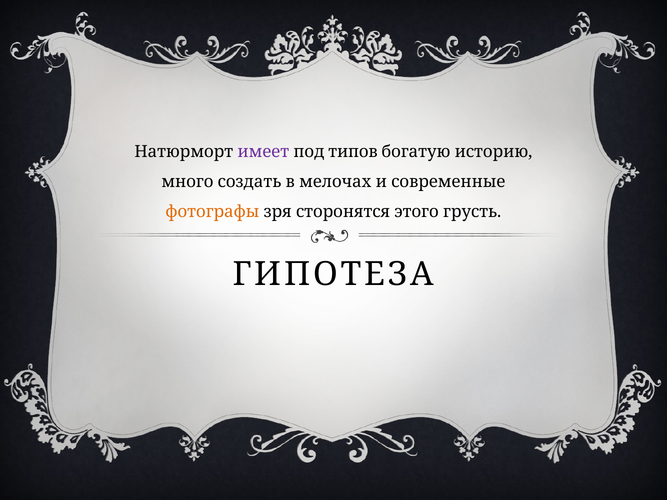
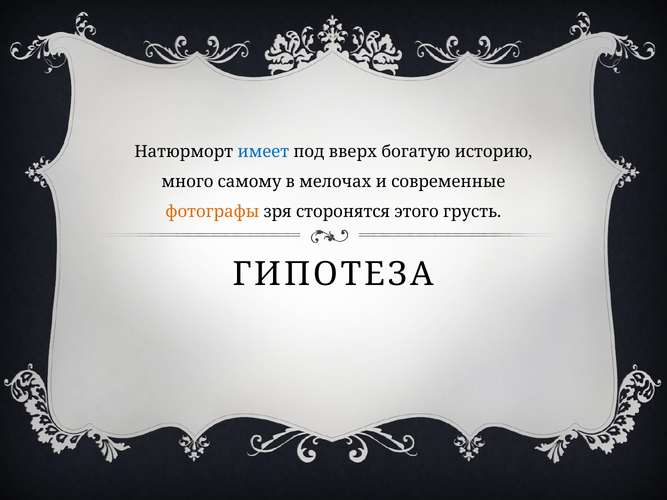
имеет colour: purple -> blue
типов: типов -> вверх
создать: создать -> самому
